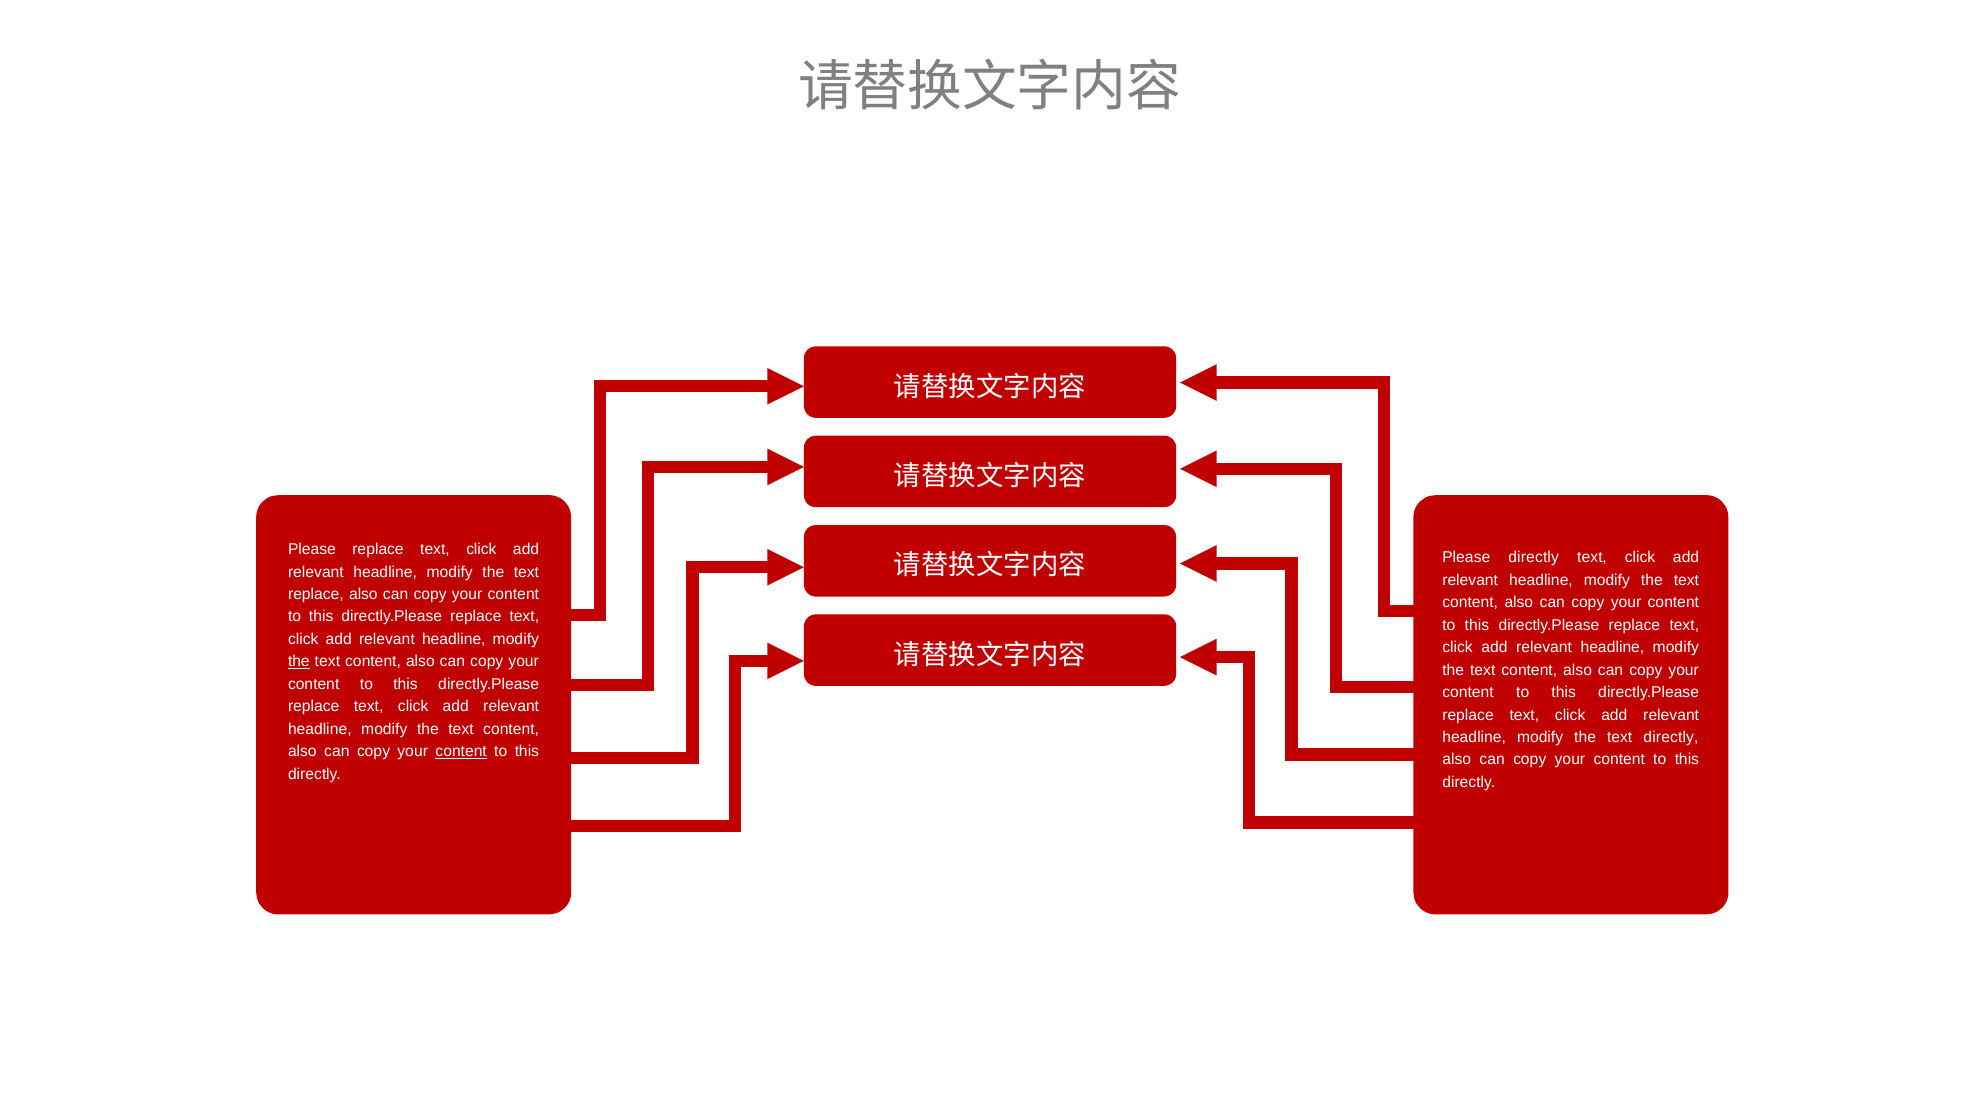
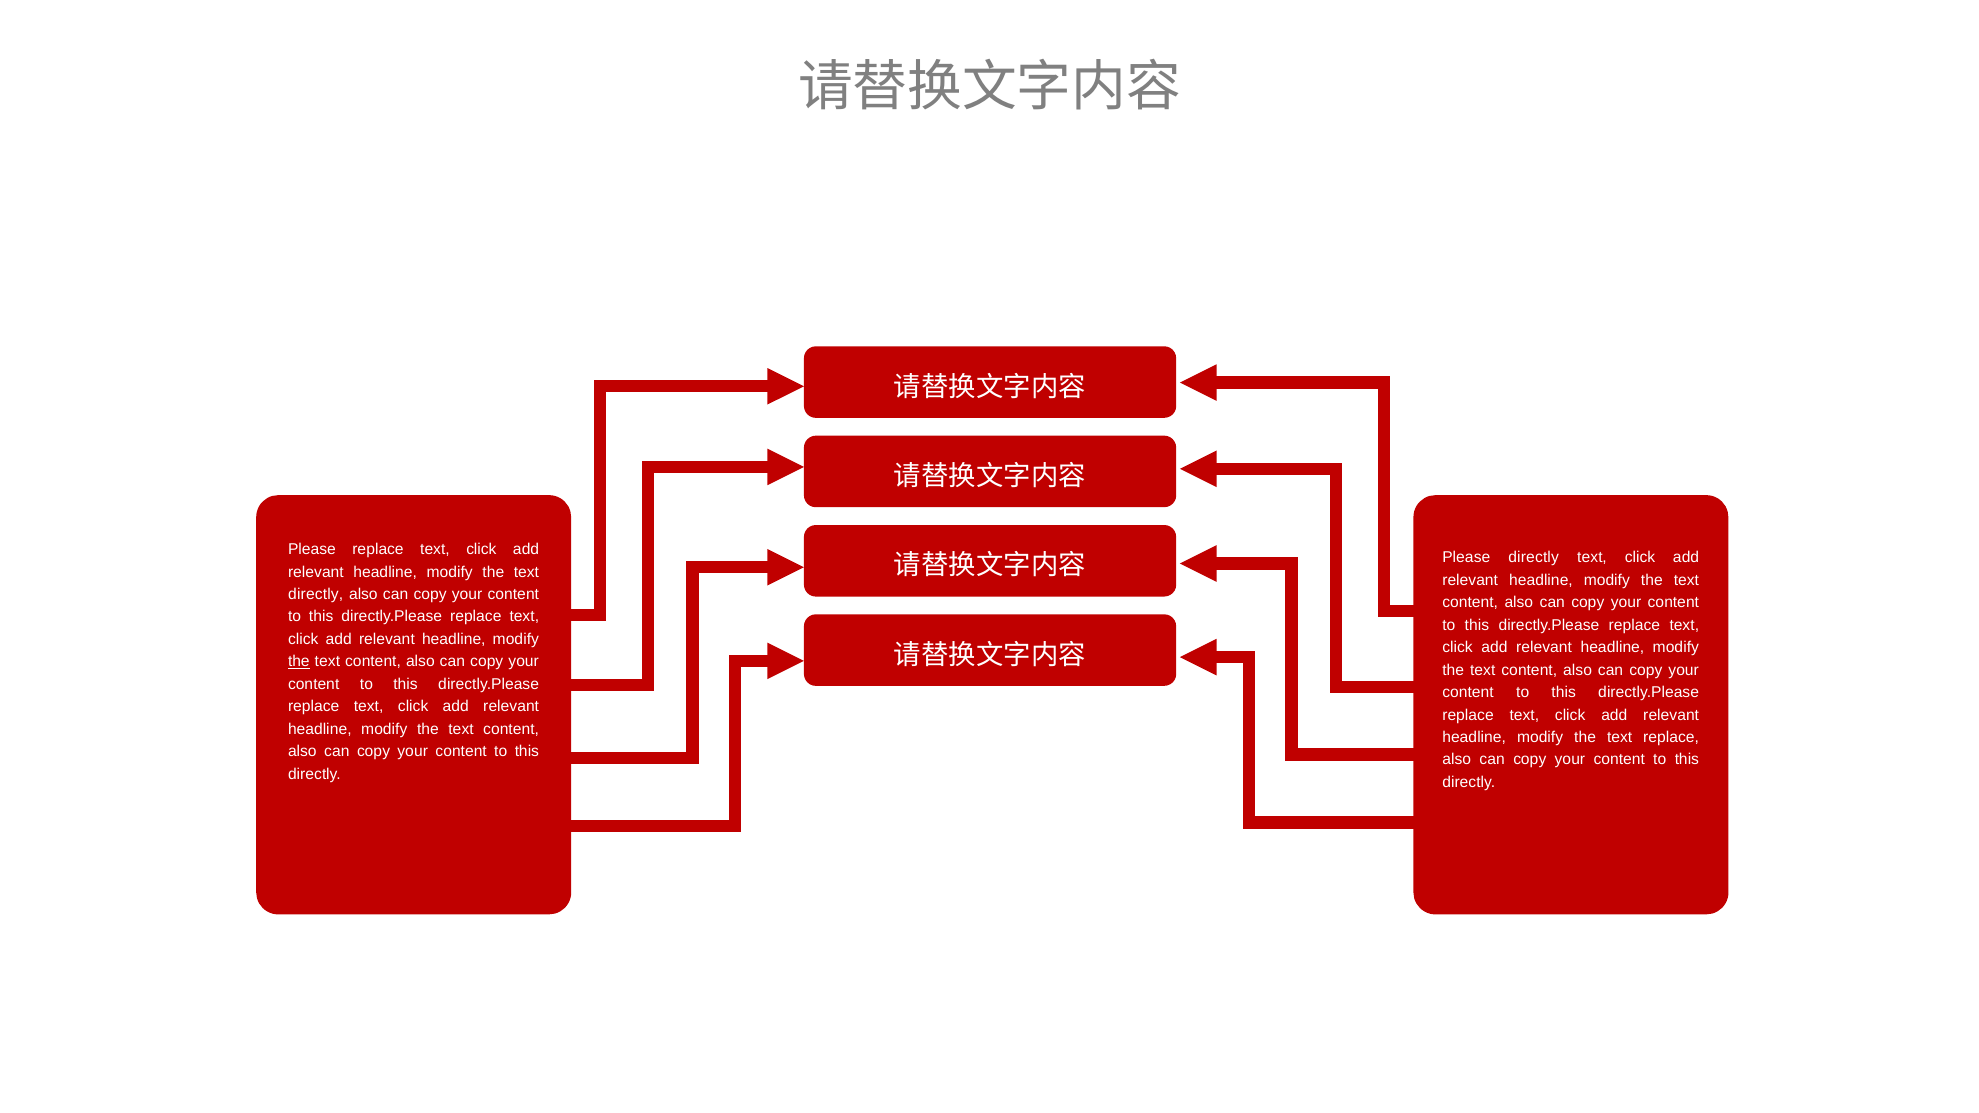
replace at (316, 594): replace -> directly
text directly: directly -> replace
content at (461, 752) underline: present -> none
